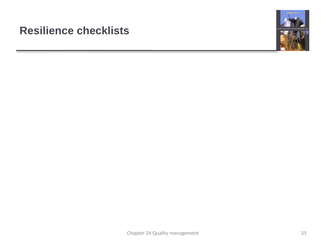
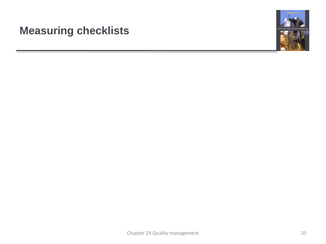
Resilience: Resilience -> Measuring
